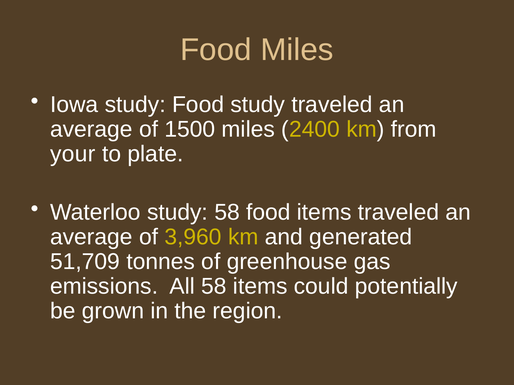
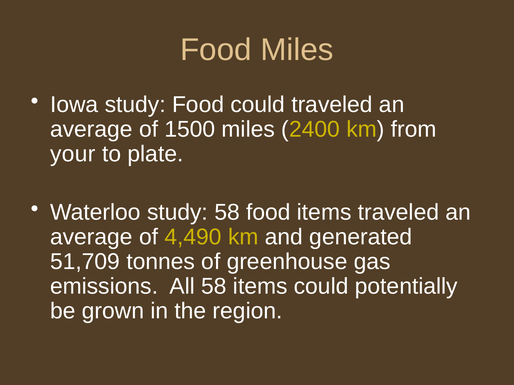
Food study: study -> could
3,960: 3,960 -> 4,490
